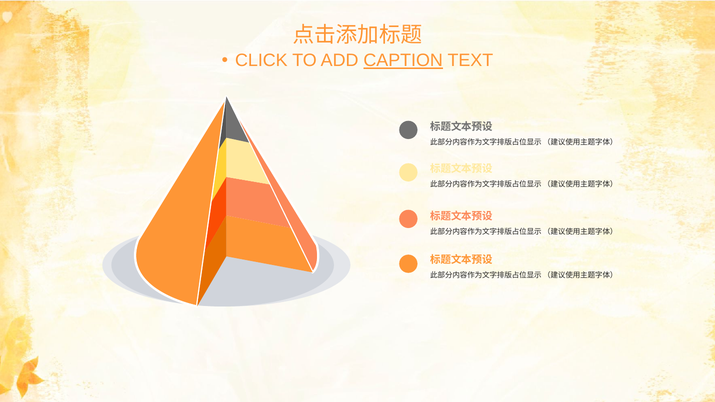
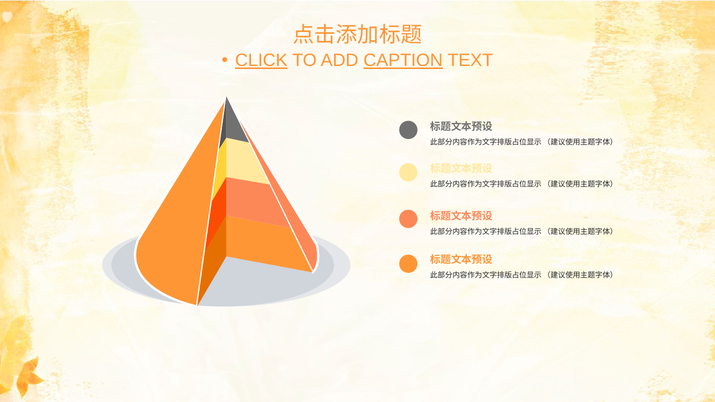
CLICK underline: none -> present
